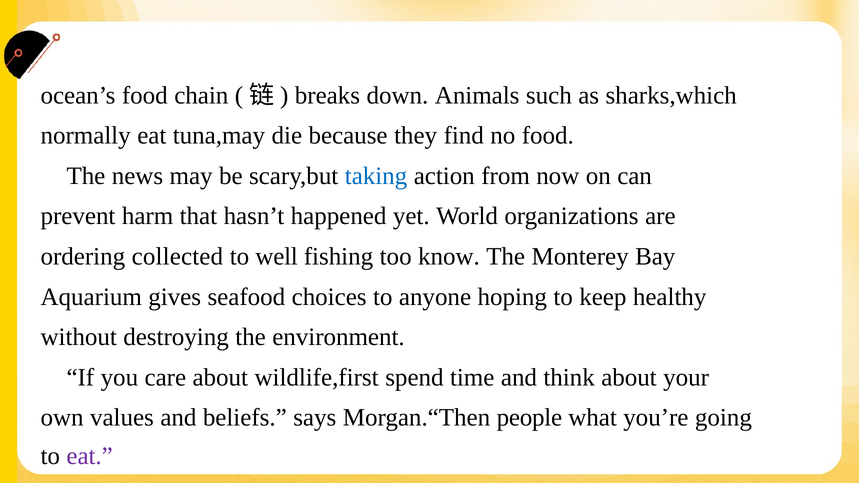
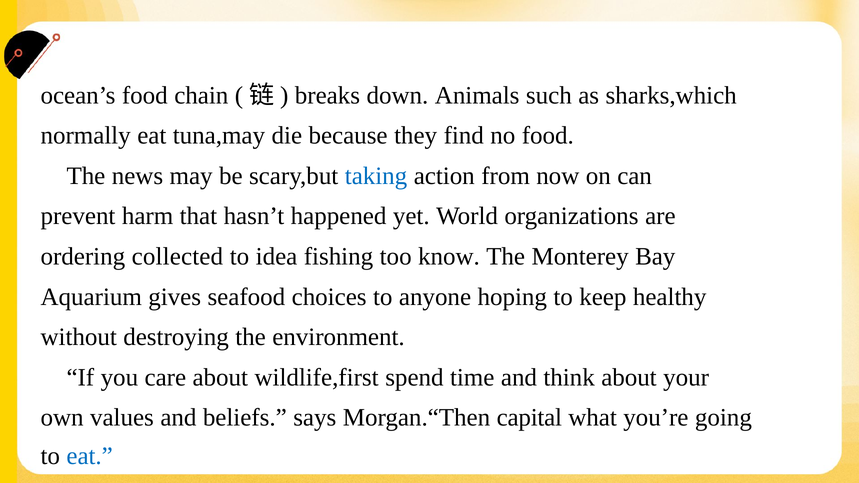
well: well -> idea
people: people -> capital
eat at (90, 456) colour: purple -> blue
